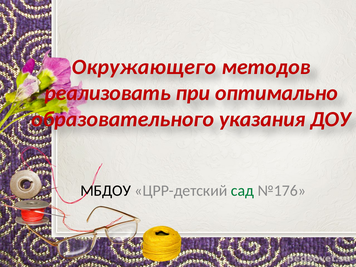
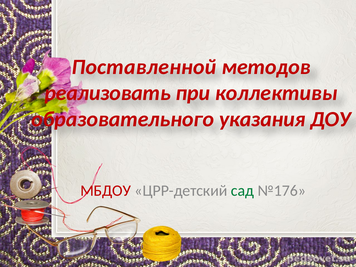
Окружающего: Окружающего -> Поставленной
оптимально: оптимально -> коллективы
МБДОУ colour: black -> red
